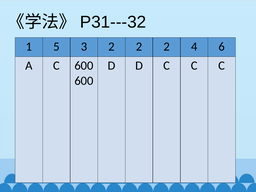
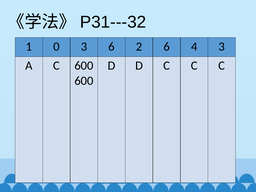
5: 5 -> 0
3 2: 2 -> 6
2 at (167, 47): 2 -> 6
4 6: 6 -> 3
